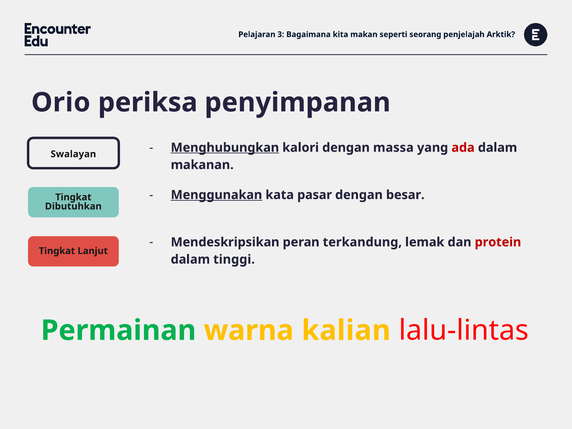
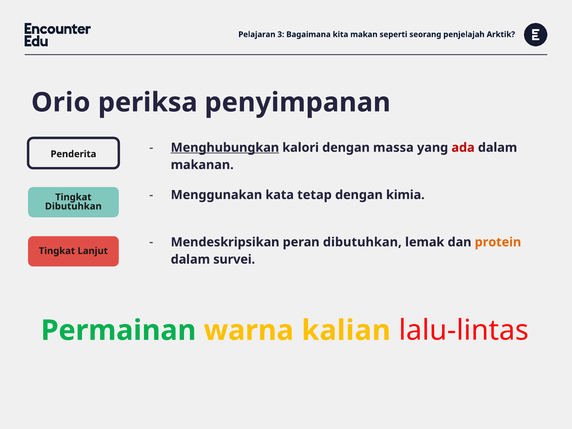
Swalayan: Swalayan -> Penderita
Menggunakan underline: present -> none
pasar: pasar -> tetap
besar: besar -> kimia
peran terkandung: terkandung -> dibutuhkan
protein colour: red -> orange
tinggi: tinggi -> survei
